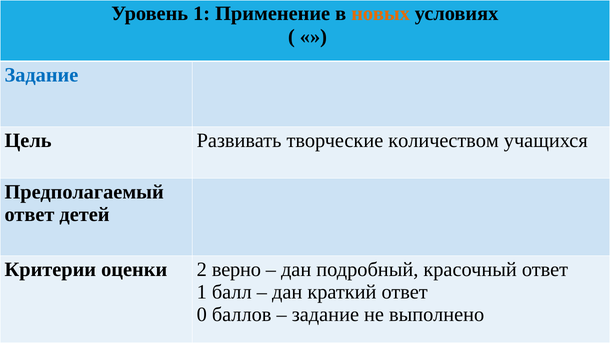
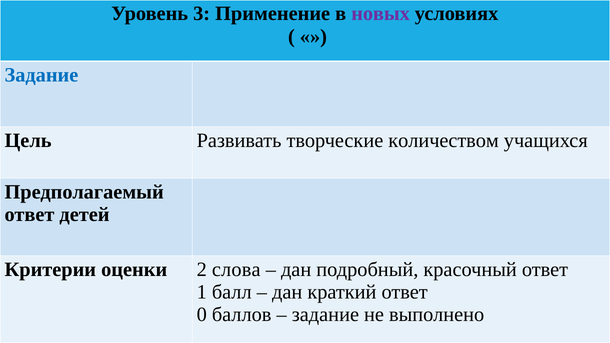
Уровень 1: 1 -> 3
новых colour: orange -> purple
верно: верно -> слова
